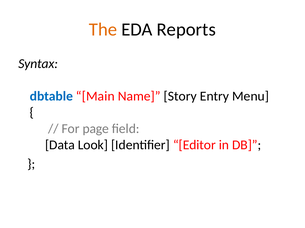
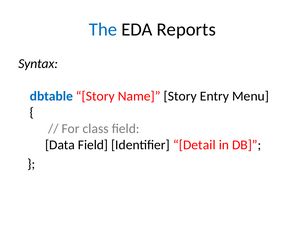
The colour: orange -> blue
dbtable Main: Main -> Story
page: page -> class
Data Look: Look -> Field
Editor: Editor -> Detail
